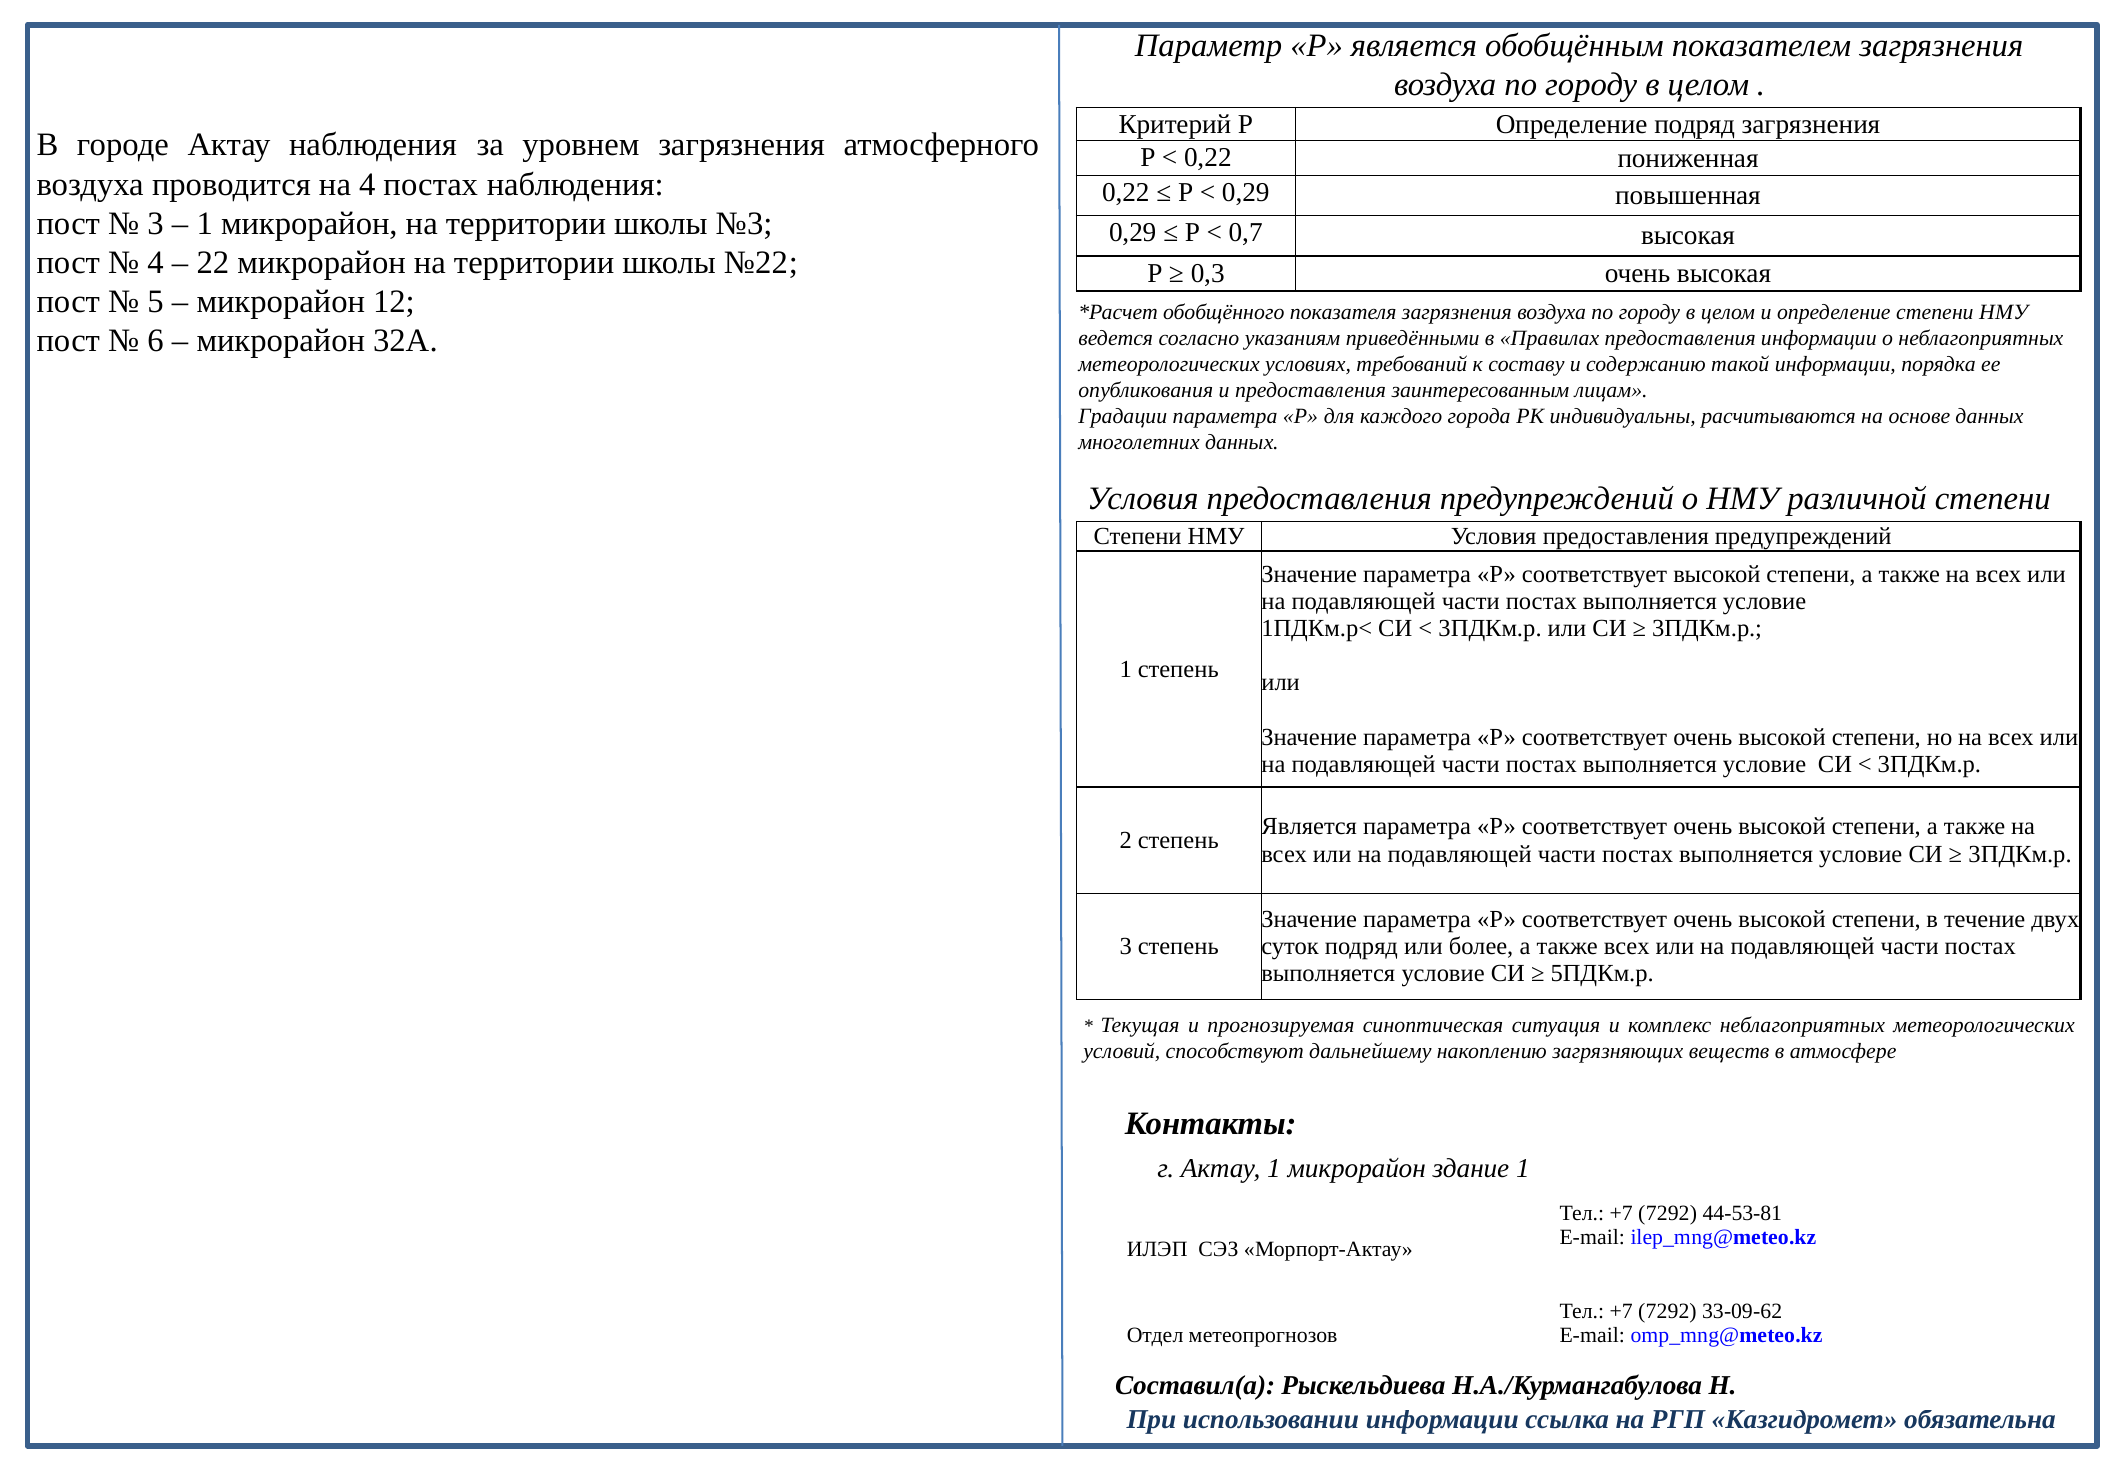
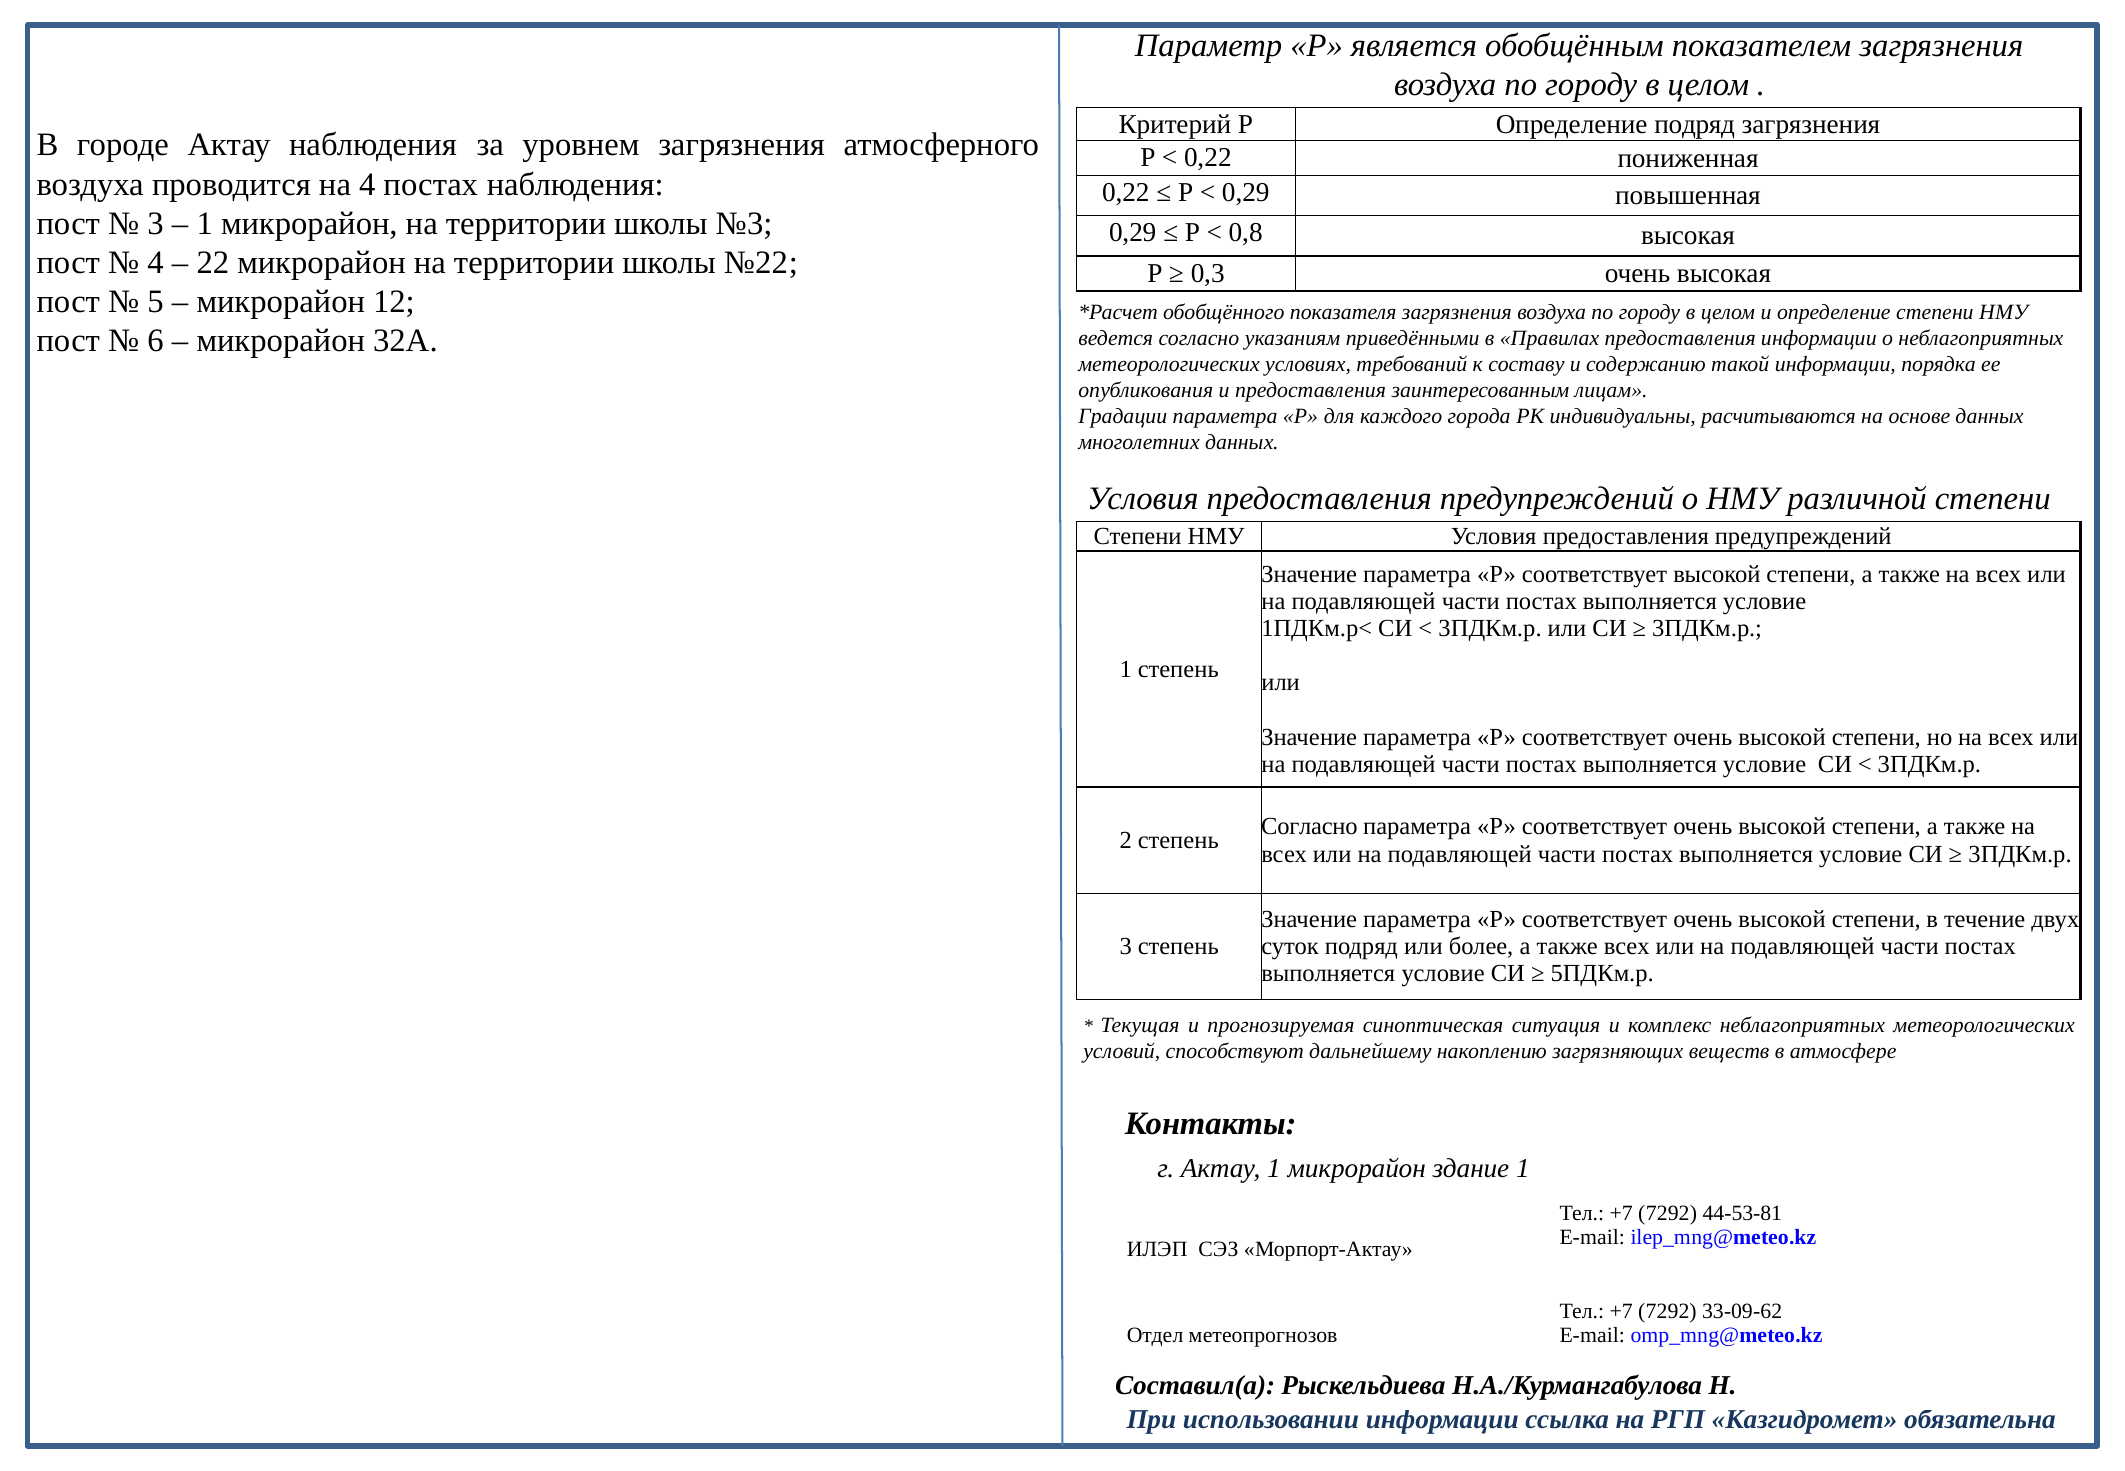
0,7: 0,7 -> 0,8
Является at (1309, 827): Является -> Согласно
